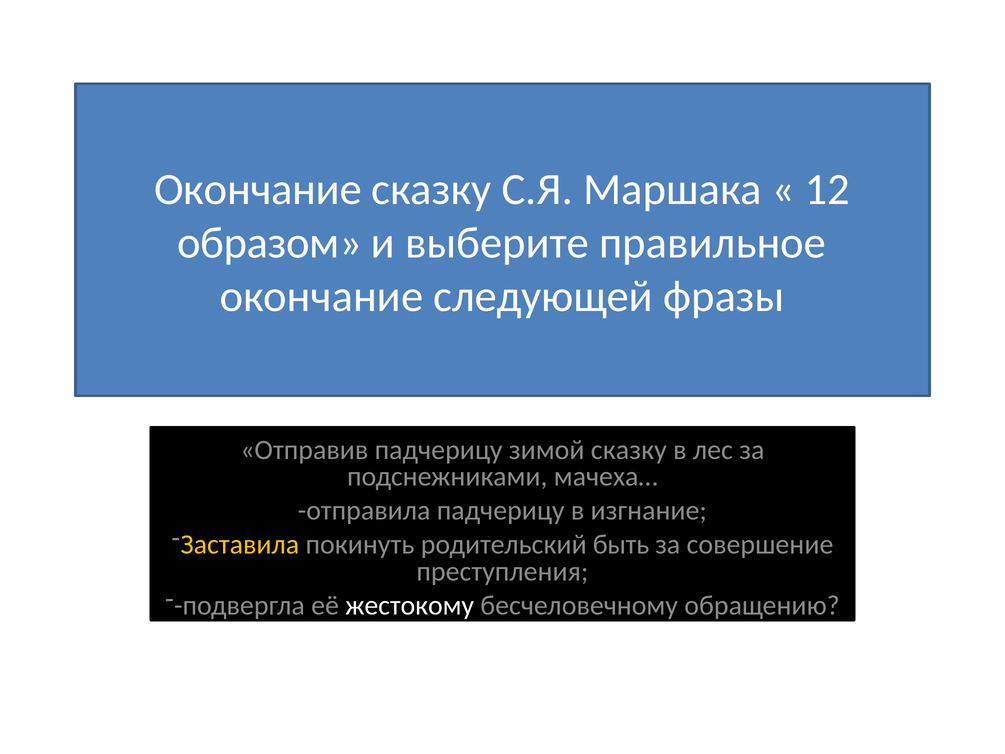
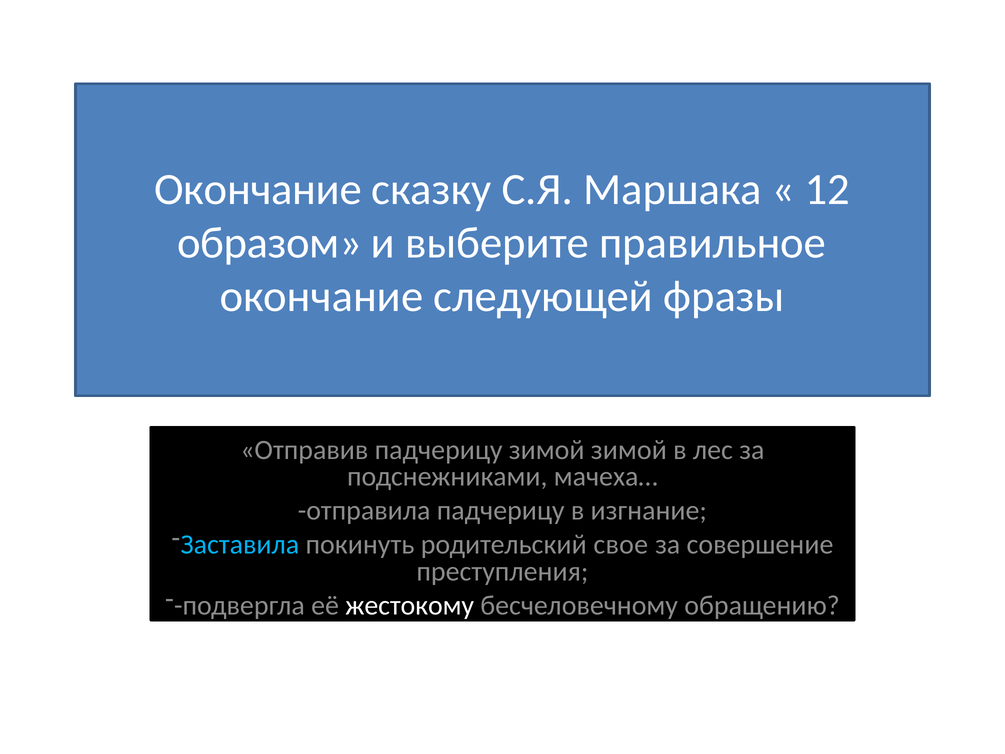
зимой сказку: сказку -> зимой
Заставила colour: yellow -> light blue
быть: быть -> свое
